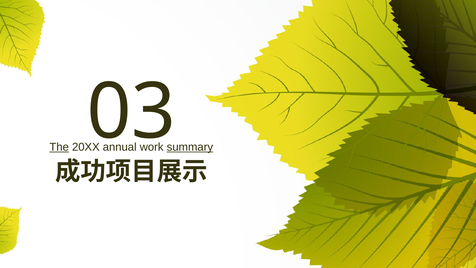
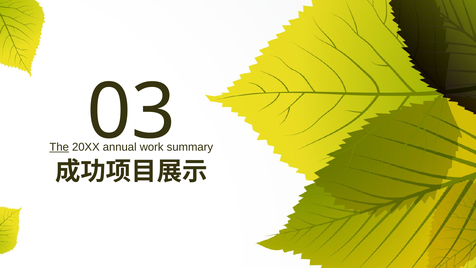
summary underline: present -> none
